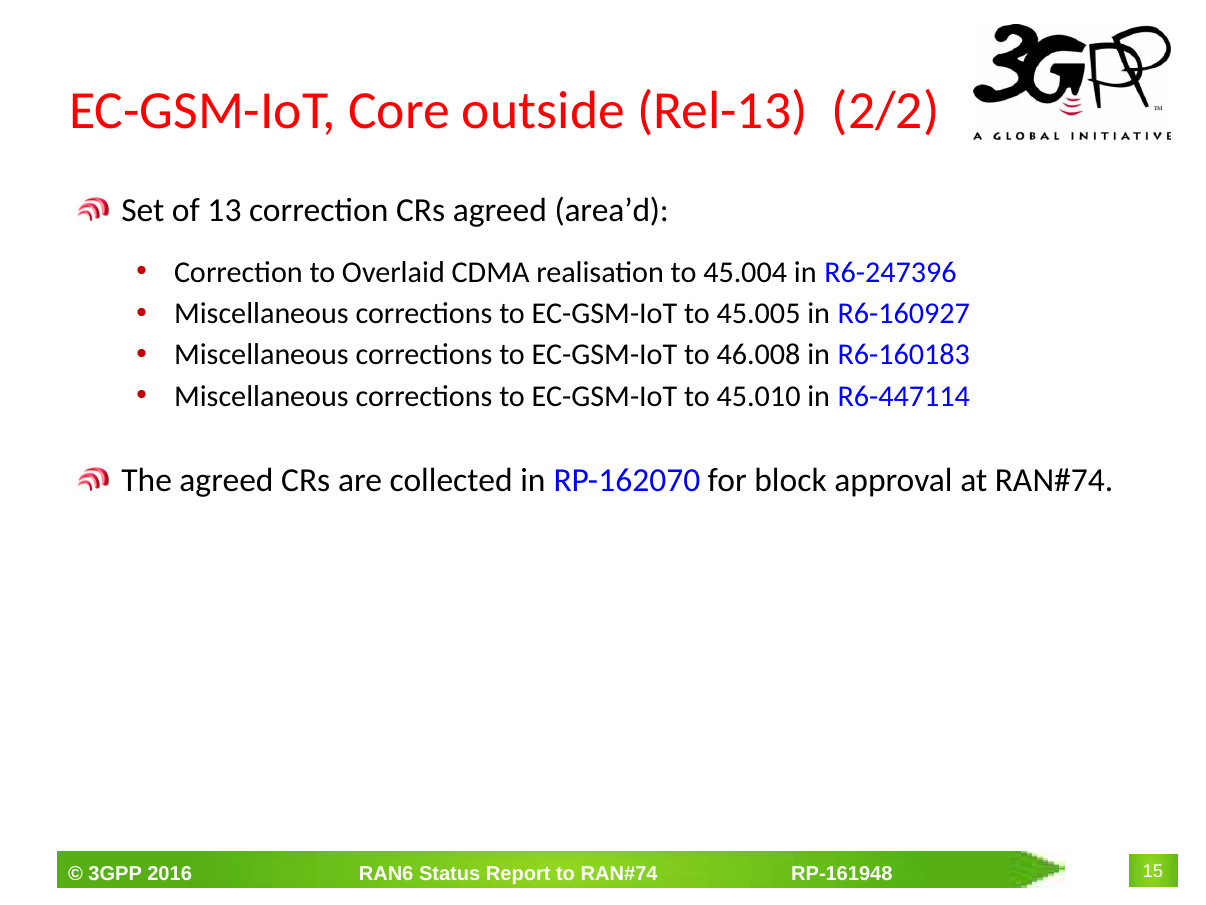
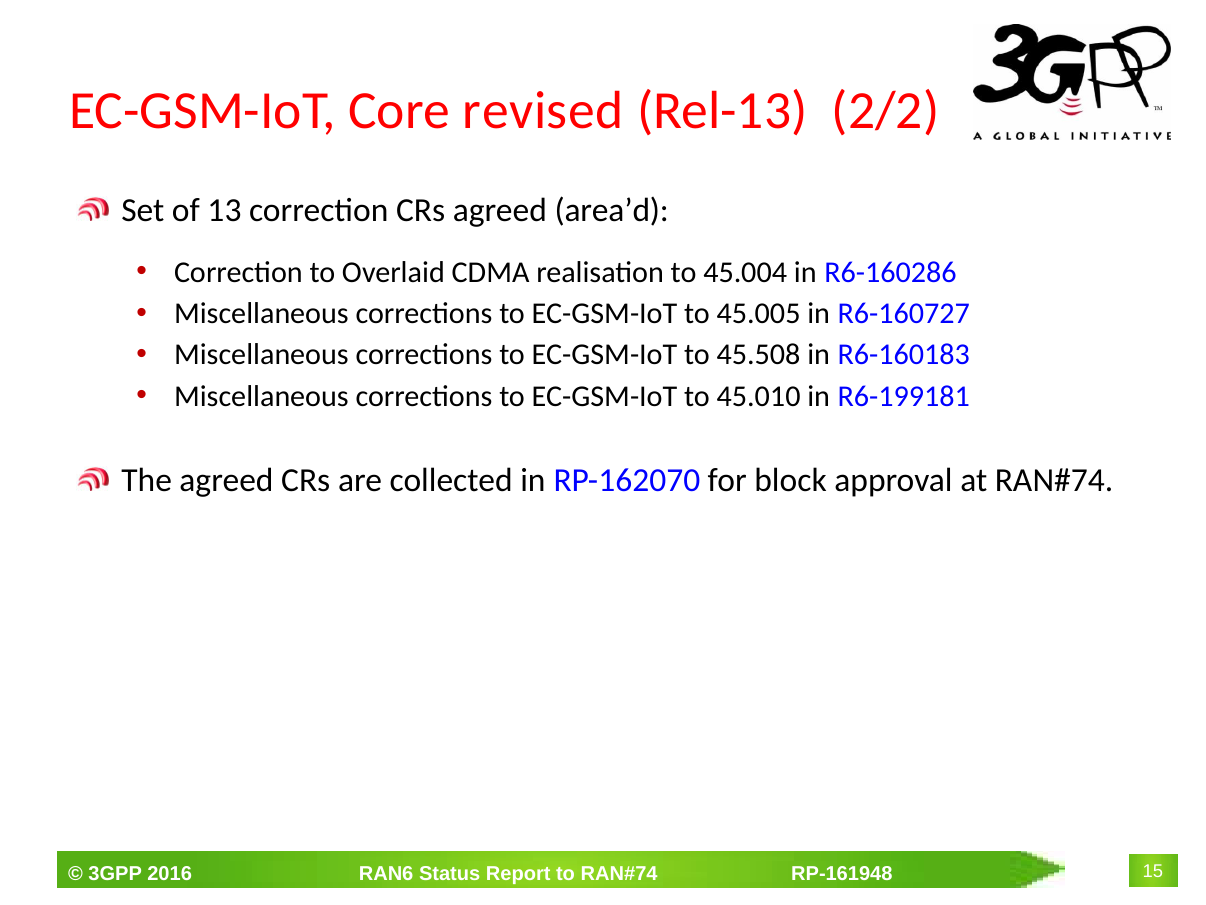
outside: outside -> revised
R6-247396: R6-247396 -> R6-160286
R6-160927: R6-160927 -> R6-160727
46.008: 46.008 -> 45.508
R6-447114: R6-447114 -> R6-199181
